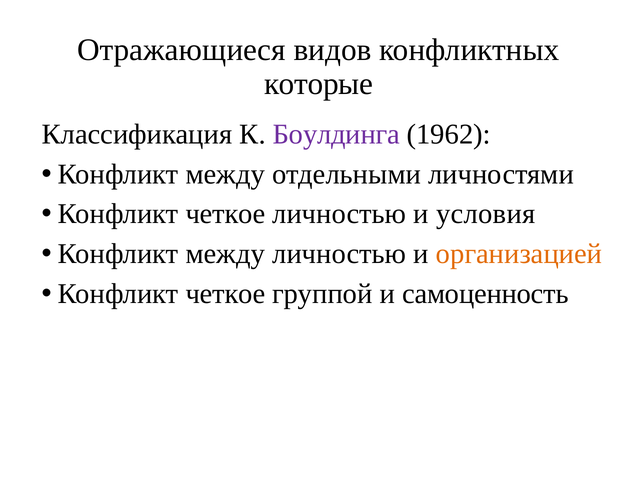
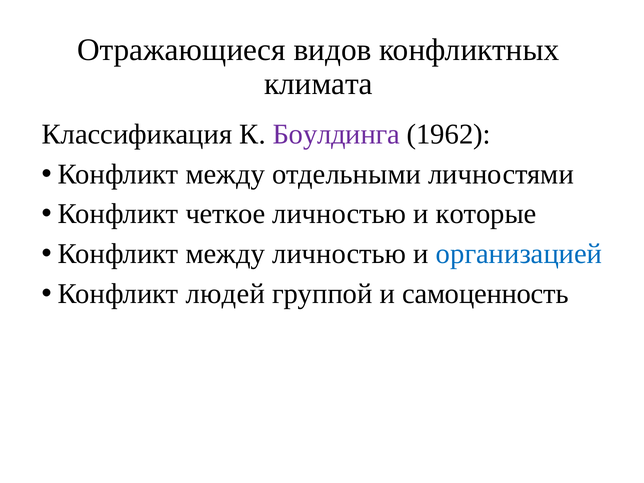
которые: которые -> климата
условия: условия -> которые
организацией colour: orange -> blue
четкое at (225, 294): четкое -> людей
